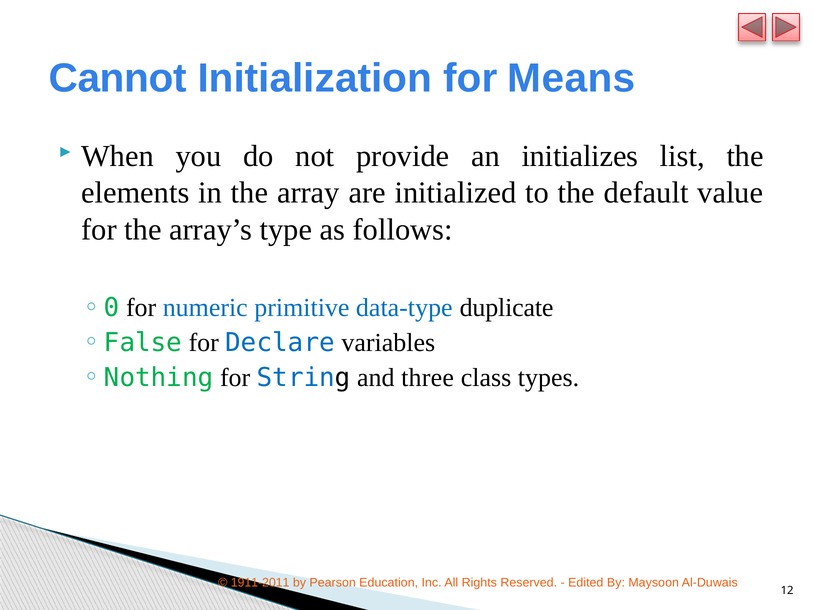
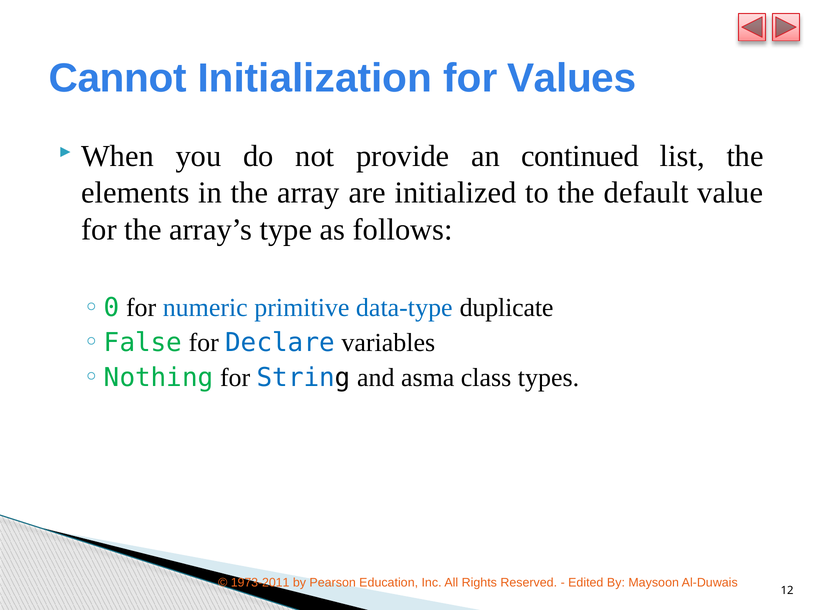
Means: Means -> Values
initializes: initializes -> continued
three: three -> asma
1911-2011: 1911-2011 -> 1973-2011
